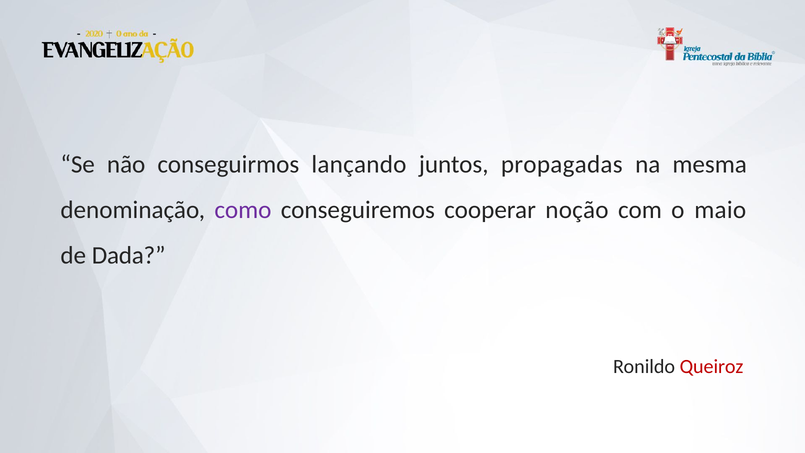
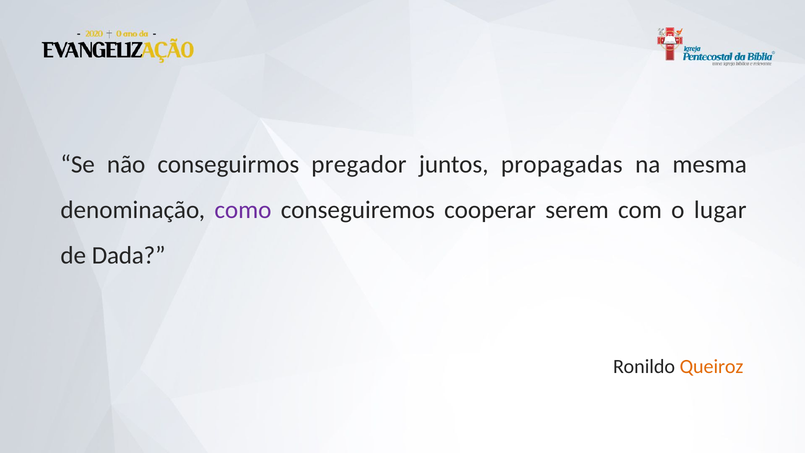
lançando: lançando -> pregador
noção: noção -> serem
maio: maio -> lugar
Queiroz colour: red -> orange
